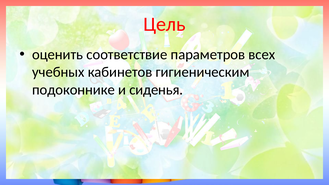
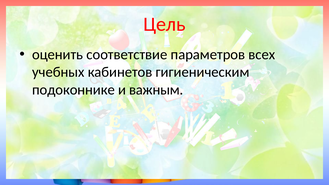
сиденья: сиденья -> важным
